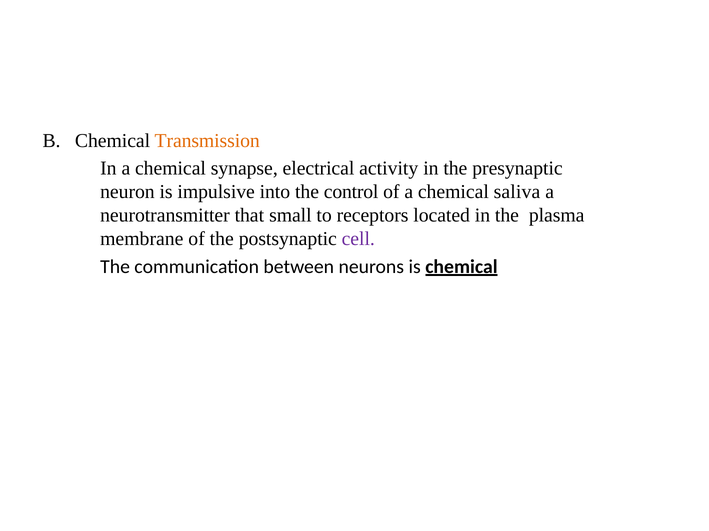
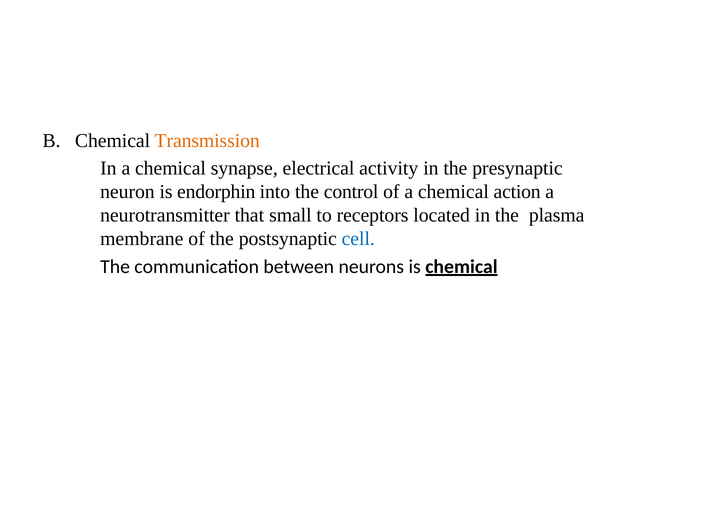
impulsive: impulsive -> endorphin
saliva: saliva -> action
cell colour: purple -> blue
